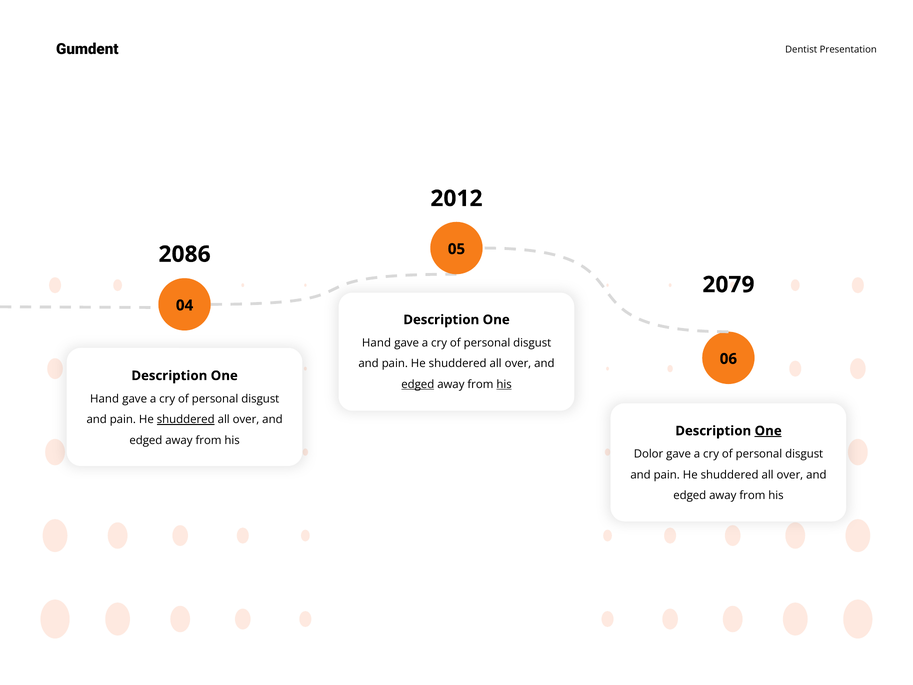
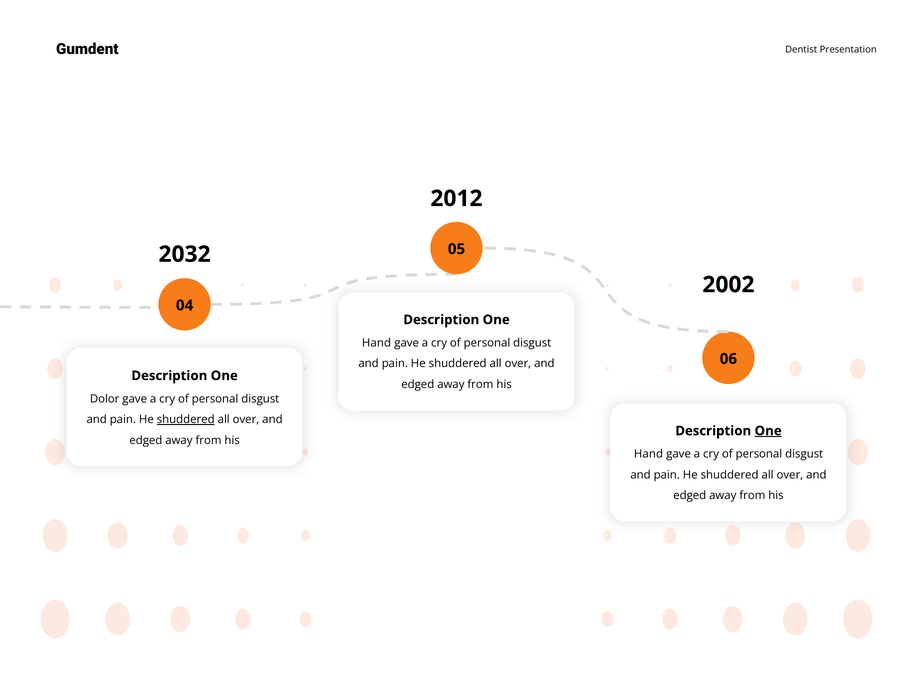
2086: 2086 -> 2032
2079: 2079 -> 2002
edged at (418, 384) underline: present -> none
his at (504, 384) underline: present -> none
Hand at (105, 399): Hand -> Dolor
Dolor at (649, 454): Dolor -> Hand
